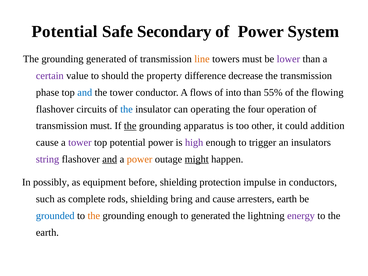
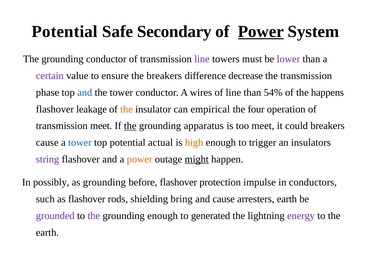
Power at (261, 32) underline: none -> present
grounding generated: generated -> conductor
line at (202, 59) colour: orange -> purple
should: should -> ensure
the property: property -> breakers
flows: flows -> wires
of into: into -> line
55%: 55% -> 54%
flowing: flowing -> happens
circuits: circuits -> leakage
the at (127, 109) colour: blue -> orange
operating: operating -> empirical
transmission must: must -> meet
too other: other -> meet
could addition: addition -> breakers
tower at (80, 142) colour: purple -> blue
potential power: power -> actual
high colour: purple -> orange
and at (110, 159) underline: present -> none
as equipment: equipment -> grounding
before shielding: shielding -> flashover
as complete: complete -> flashover
grounded colour: blue -> purple
the at (94, 216) colour: orange -> purple
